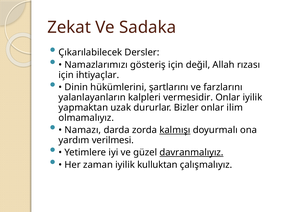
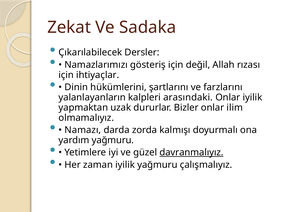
vermesidir: vermesidir -> arasındaki
kalmışı underline: present -> none
yardım verilmesi: verilmesi -> yağmuru
iyilik kulluktan: kulluktan -> yağmuru
